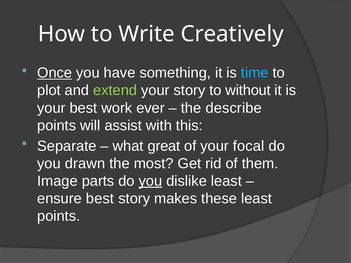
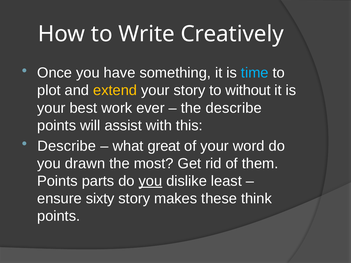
Once underline: present -> none
extend colour: light green -> yellow
Separate at (67, 146): Separate -> Describe
focal: focal -> word
Image at (57, 181): Image -> Points
ensure best: best -> sixty
these least: least -> think
